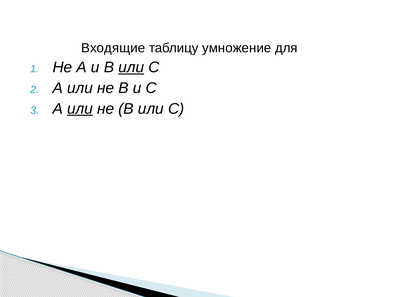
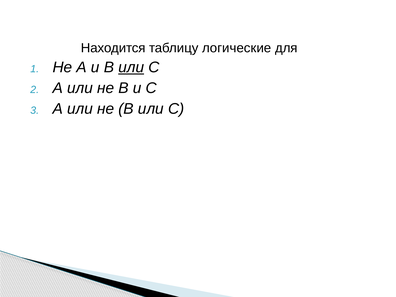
Входящие: Входящие -> Находится
умножение: умножение -> логические
или at (80, 109) underline: present -> none
